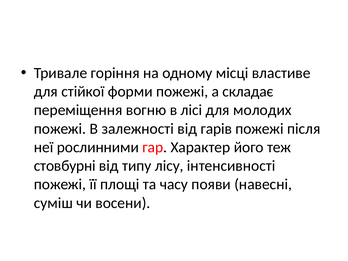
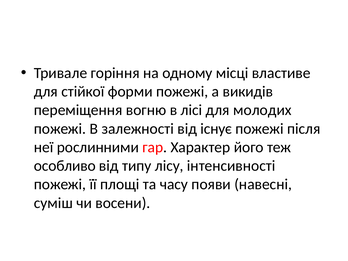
складає: складає -> викидів
гарів: гарів -> існує
стовбурні: стовбурні -> особливо
